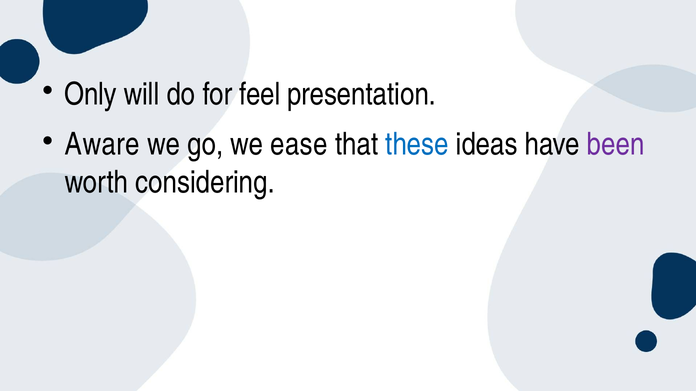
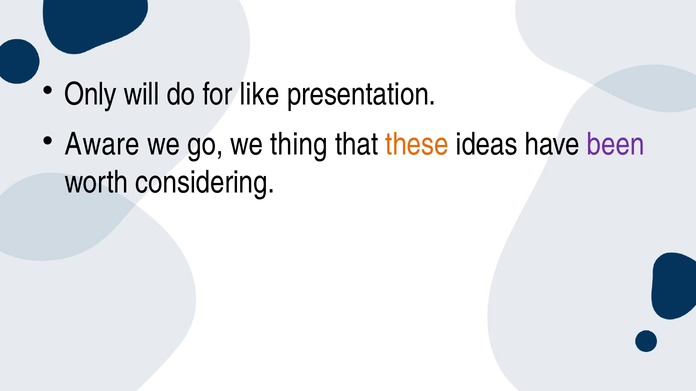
feel: feel -> like
ease: ease -> thing
these colour: blue -> orange
